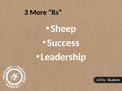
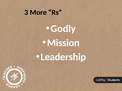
Sheep: Sheep -> Godly
Success: Success -> Mission
